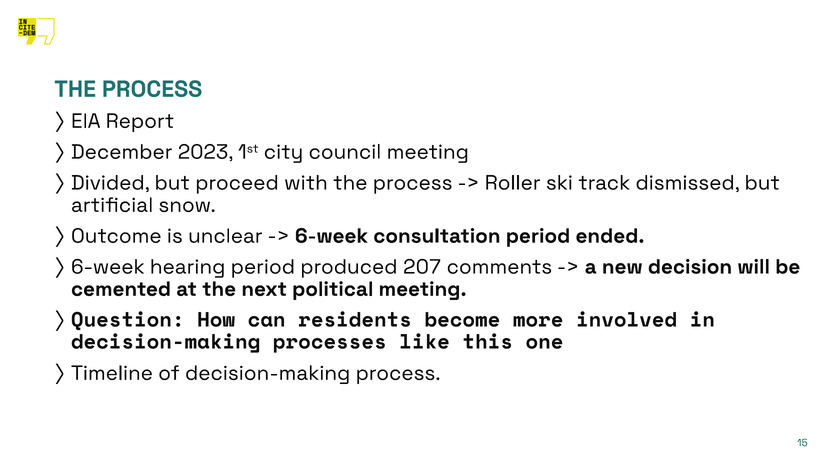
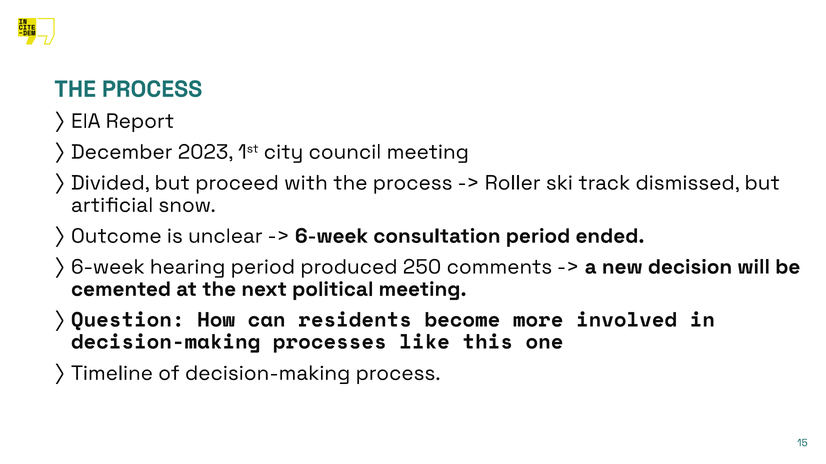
207: 207 -> 250
